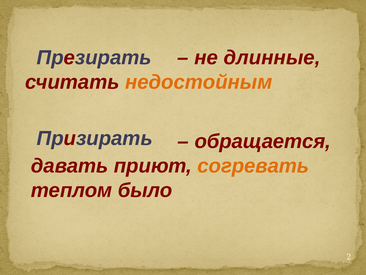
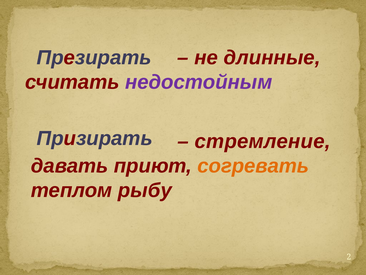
недостойным colour: orange -> purple
обращается: обращается -> стремление
было: было -> рыбу
